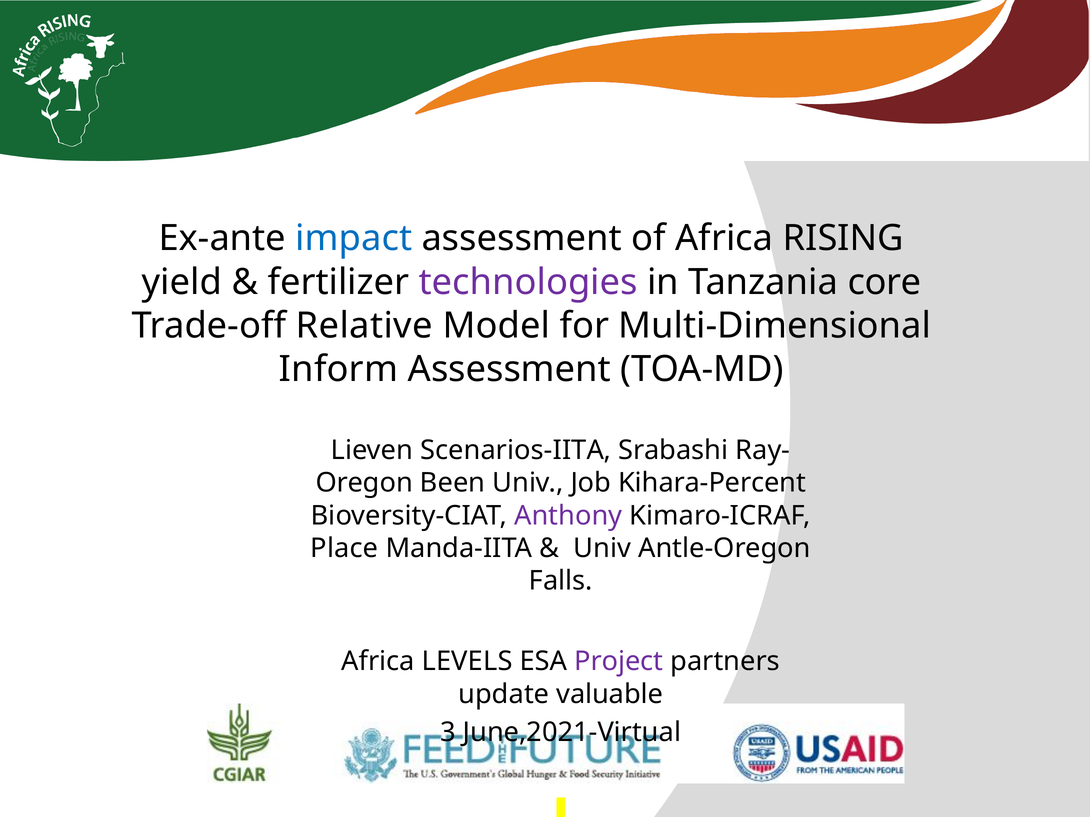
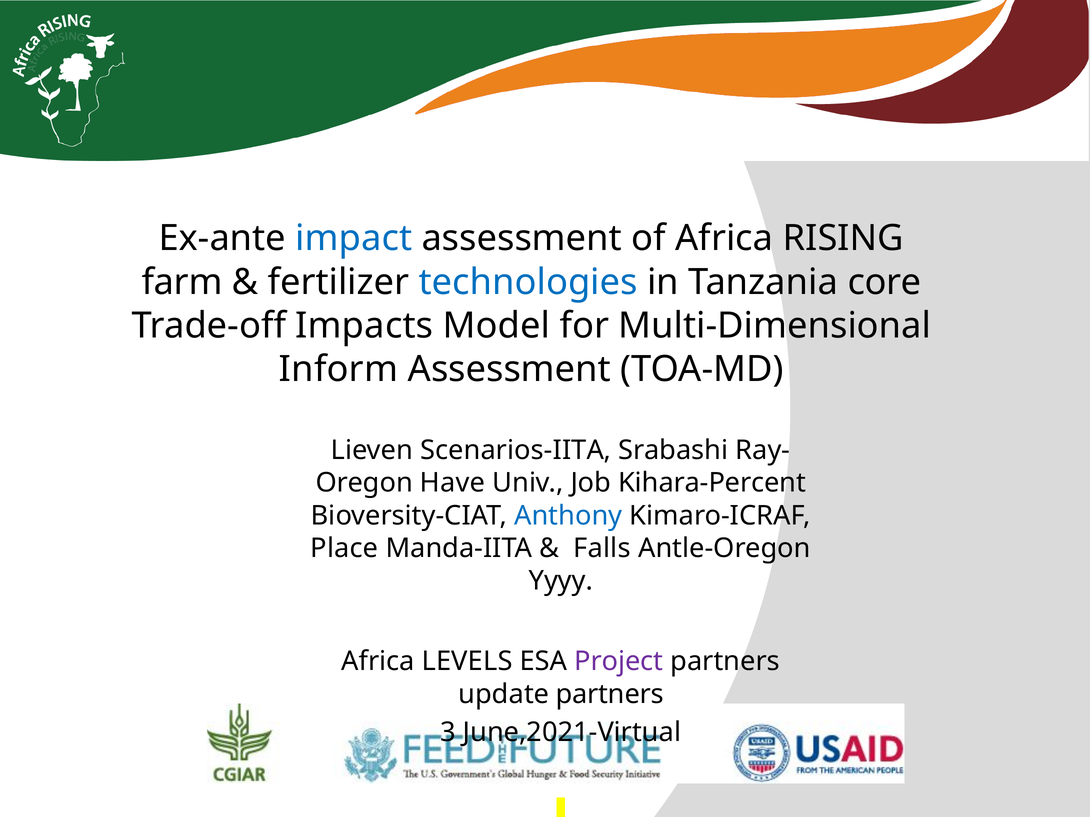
yield: yield -> farm
technologies colour: purple -> blue
Relative: Relative -> Impacts
Been: Been -> Have
Anthony colour: purple -> blue
Univ at (602, 549): Univ -> Falls
Falls: Falls -> Yyyy
update valuable: valuable -> partners
